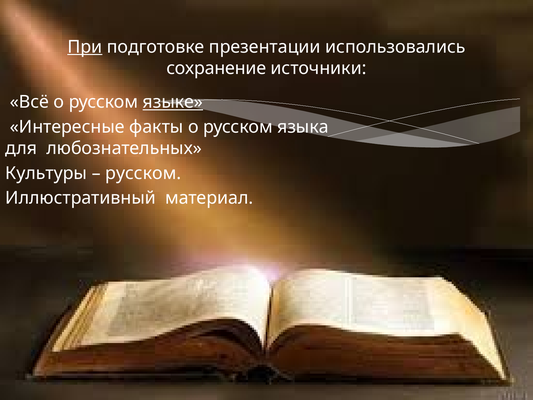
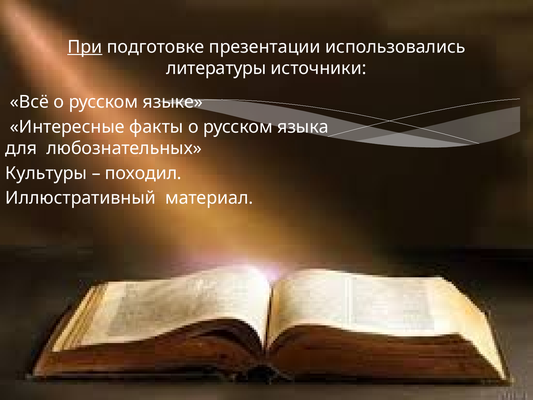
сохранение: сохранение -> литературы
языке underline: present -> none
русском at (143, 173): русском -> походил
